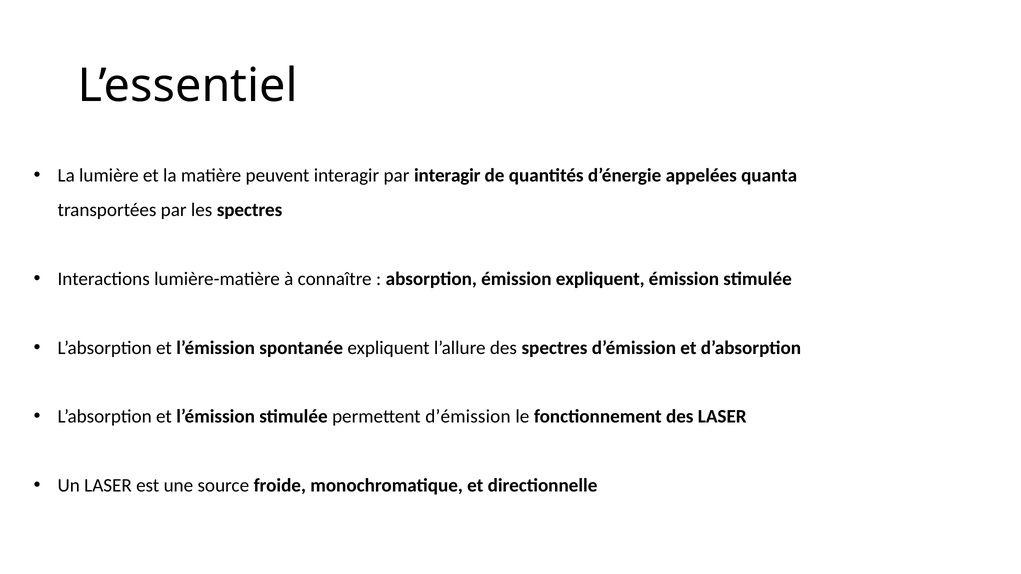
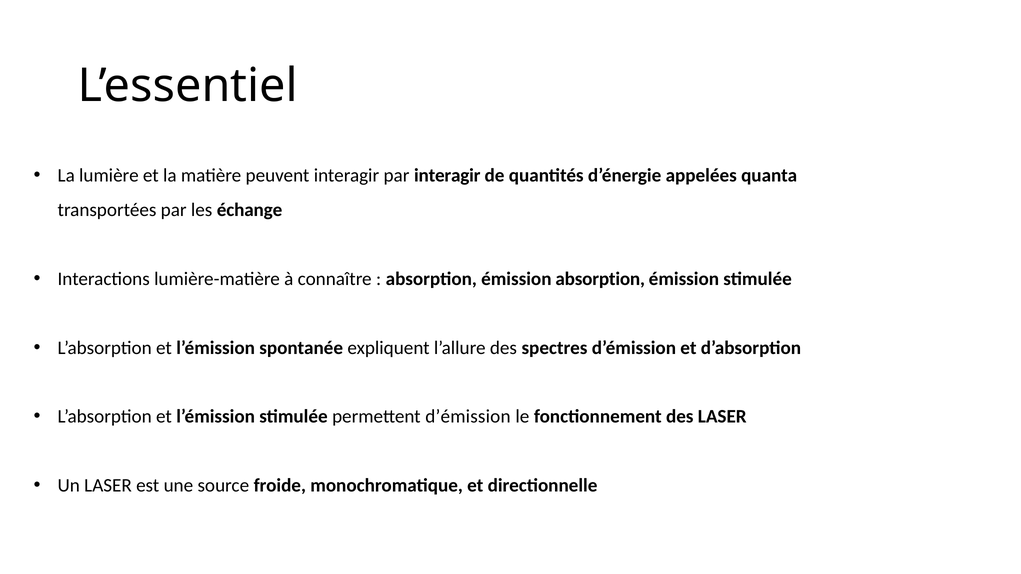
les spectres: spectres -> échange
émission expliquent: expliquent -> absorption
